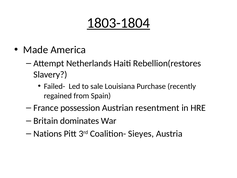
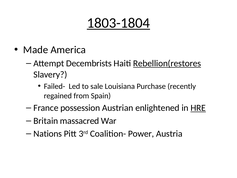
Netherlands: Netherlands -> Decembrists
Rebellion(restores underline: none -> present
resentment: resentment -> enlightened
HRE underline: none -> present
dominates: dominates -> massacred
Sieyes: Sieyes -> Power
